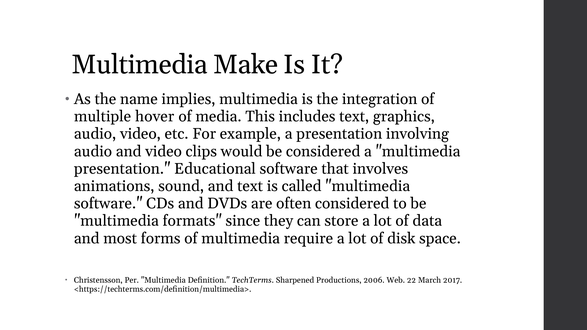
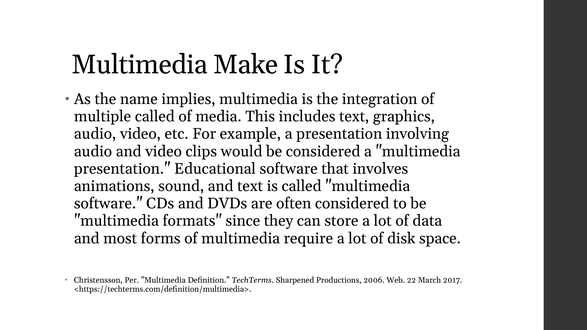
multiple hover: hover -> called
